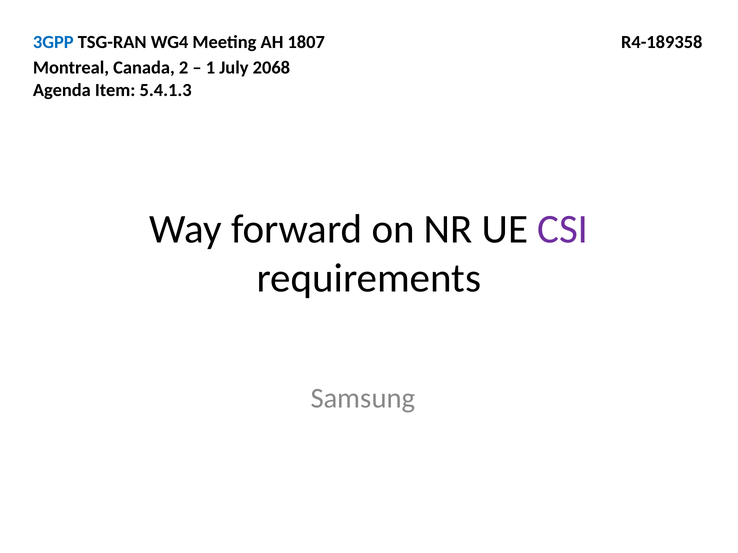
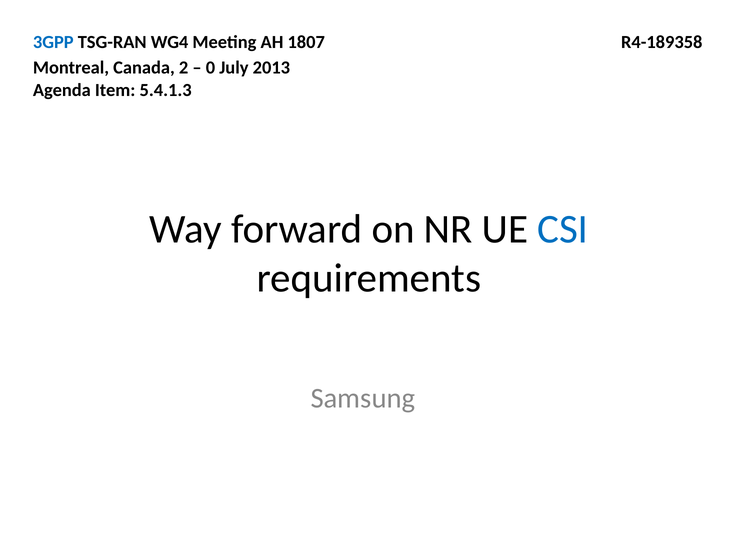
1: 1 -> 0
2068: 2068 -> 2013
CSI colour: purple -> blue
